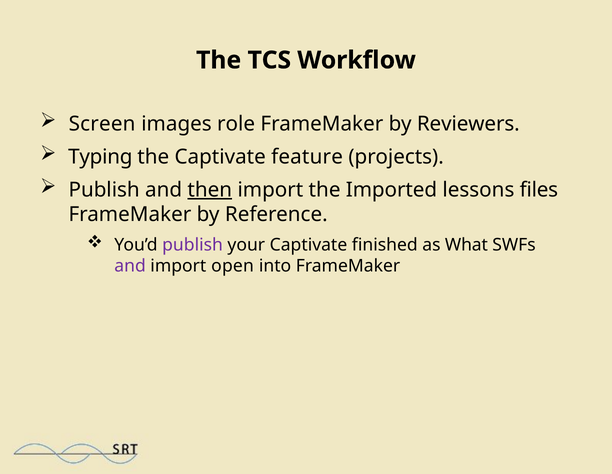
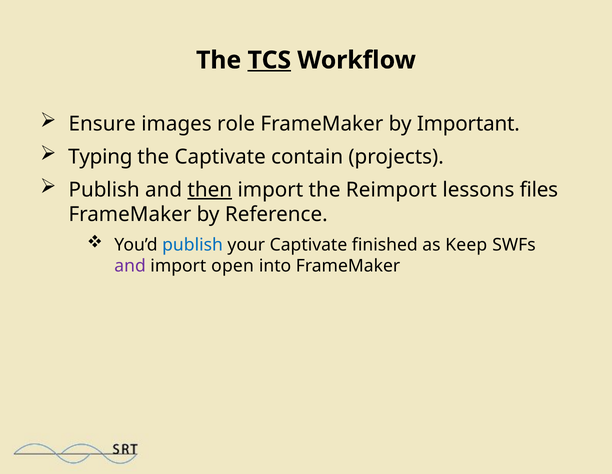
TCS underline: none -> present
Screen: Screen -> Ensure
Reviewers: Reviewers -> Important
feature: feature -> contain
Imported: Imported -> Reimport
publish at (193, 245) colour: purple -> blue
What: What -> Keep
